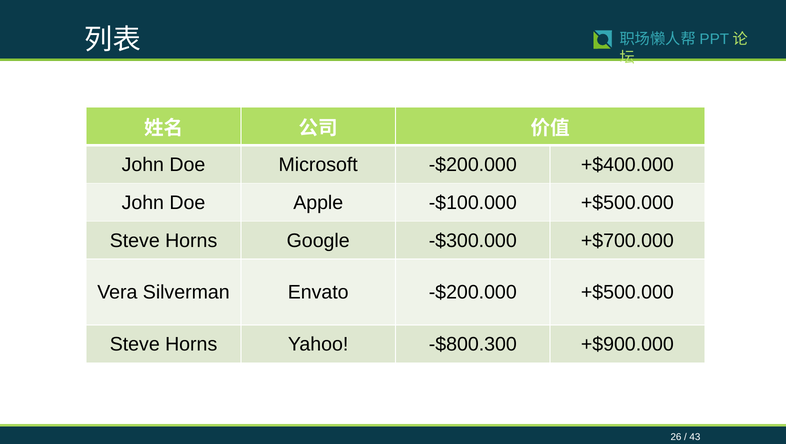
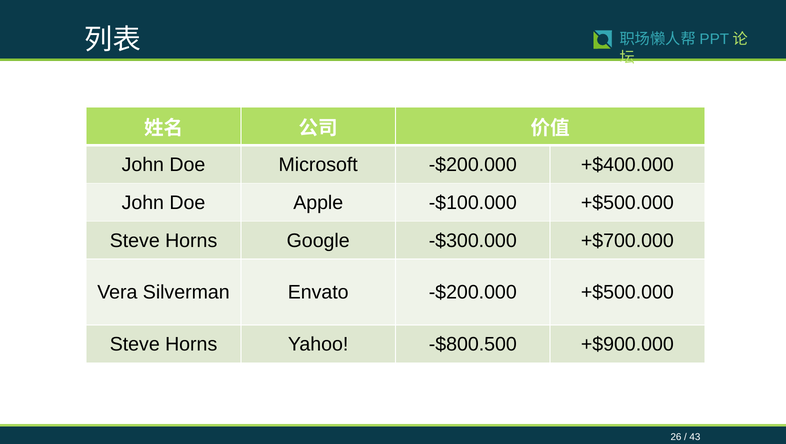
-$800.300: -$800.300 -> -$800.500
